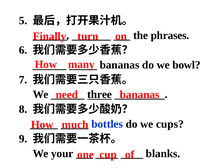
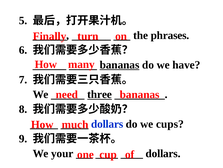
bananas at (120, 65) underline: none -> present
bowl: bowl -> have
bottles at (107, 123): bottles -> dollars
blanks at (163, 153): blanks -> dollars
